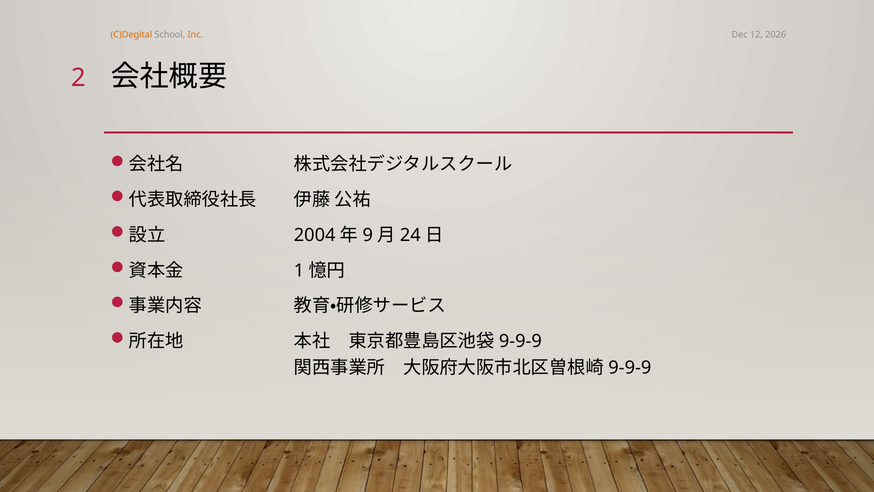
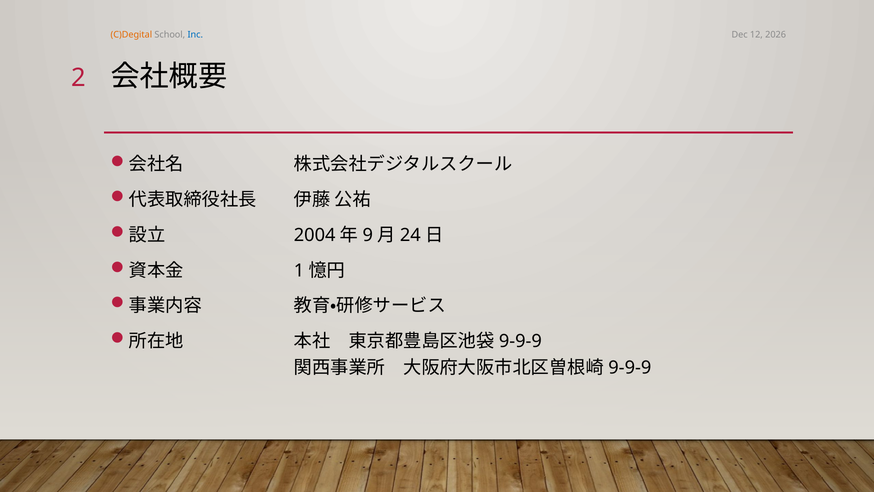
Inc colour: orange -> blue
